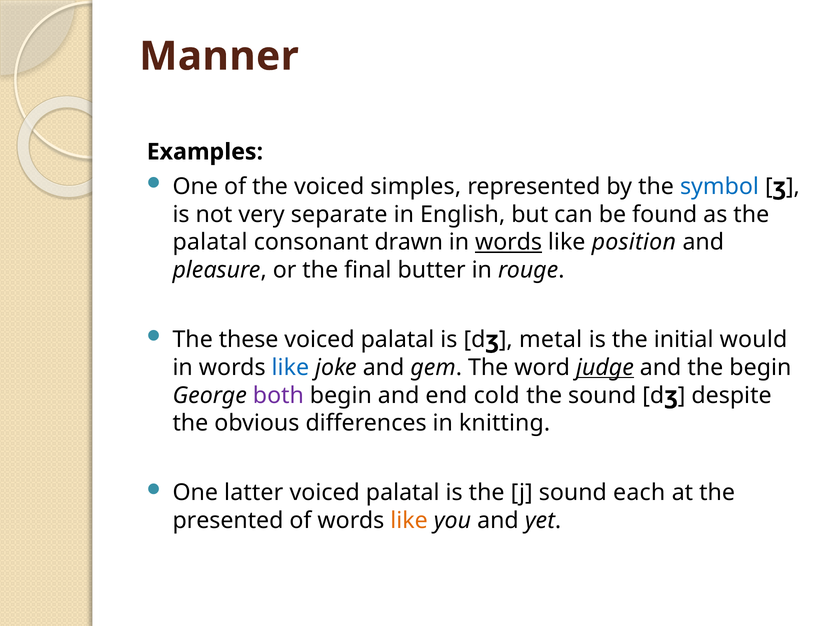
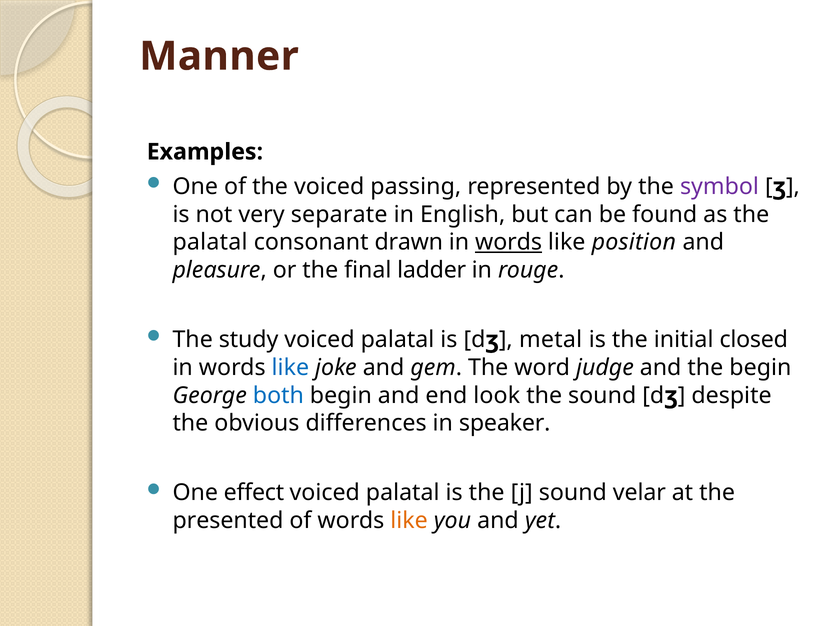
simples: simples -> passing
symbol colour: blue -> purple
butter: butter -> ladder
these: these -> study
would: would -> closed
judge underline: present -> none
both colour: purple -> blue
cold: cold -> look
knitting: knitting -> speaker
latter: latter -> effect
each: each -> velar
